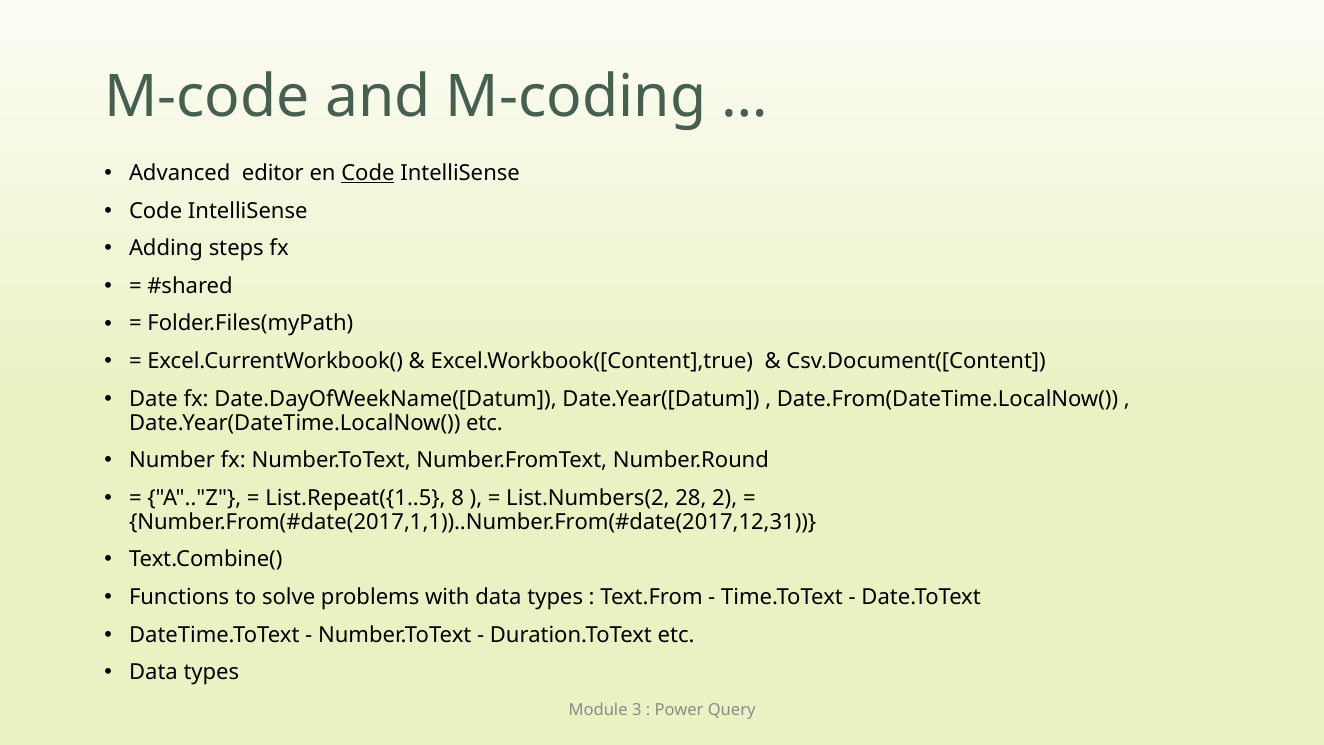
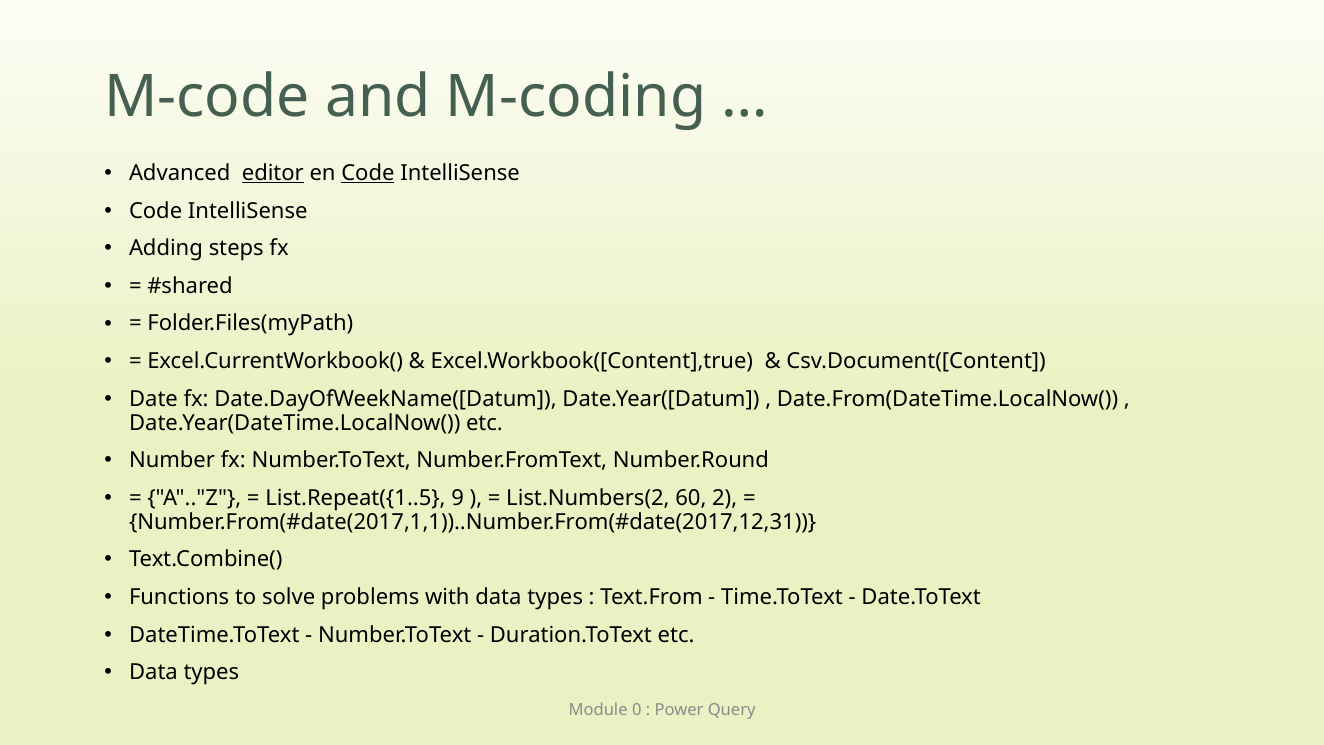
editor underline: none -> present
8: 8 -> 9
28: 28 -> 60
3: 3 -> 0
